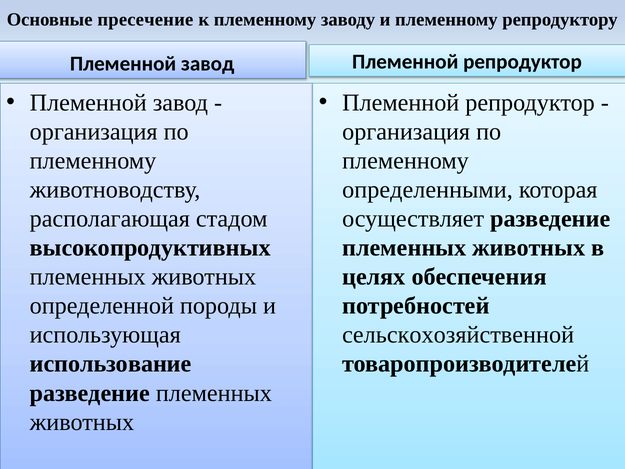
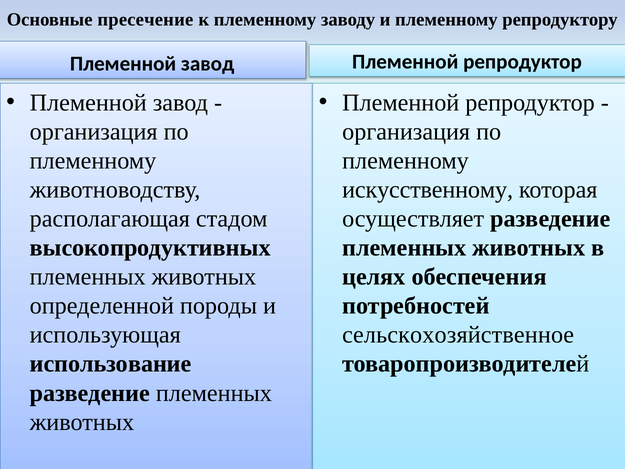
определенными: определенными -> искусственному
сельскохозяйственной: сельскохозяйственной -> сельскохозяйственное
